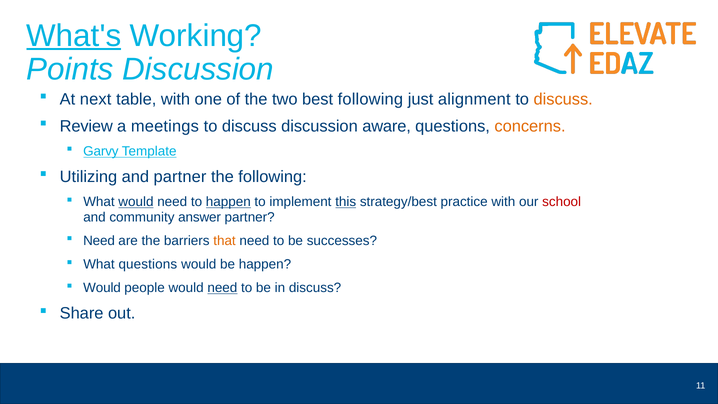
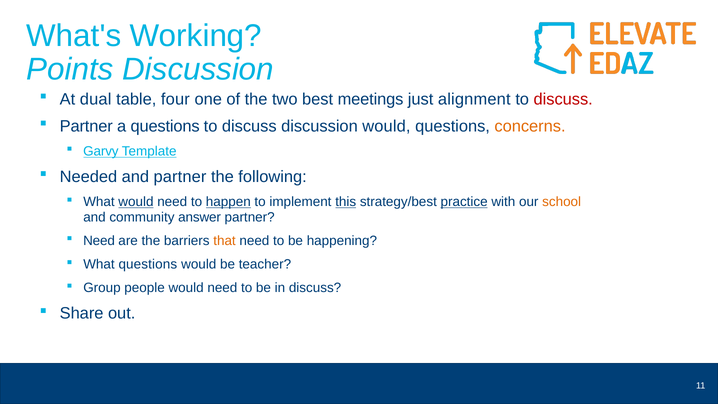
What's underline: present -> none
next: next -> dual
table with: with -> four
best following: following -> meetings
discuss at (563, 99) colour: orange -> red
Review at (86, 126): Review -> Partner
a meetings: meetings -> questions
discussion aware: aware -> would
Utilizing: Utilizing -> Needed
practice underline: none -> present
school colour: red -> orange
successes: successes -> happening
be happen: happen -> teacher
Would at (102, 288): Would -> Group
need at (222, 288) underline: present -> none
